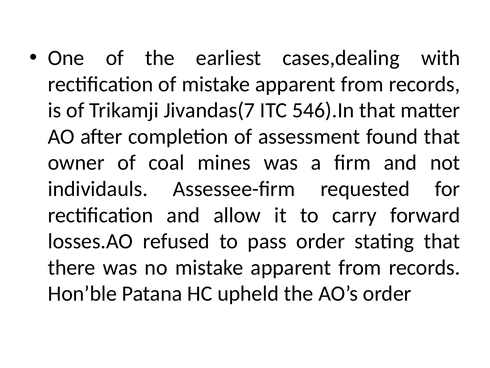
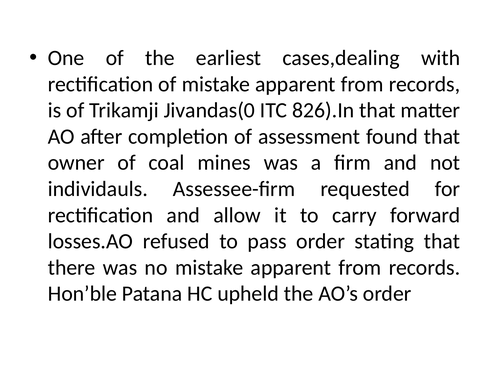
Jivandas(7: Jivandas(7 -> Jivandas(0
546).In: 546).In -> 826).In
